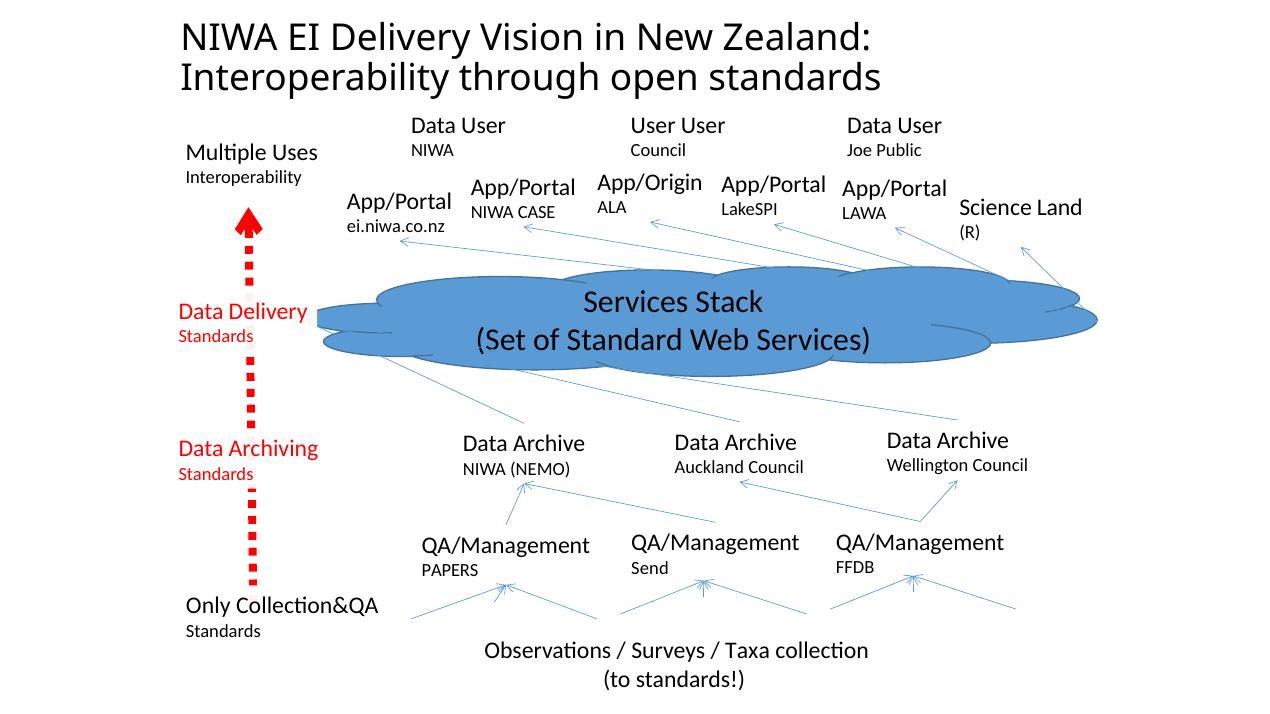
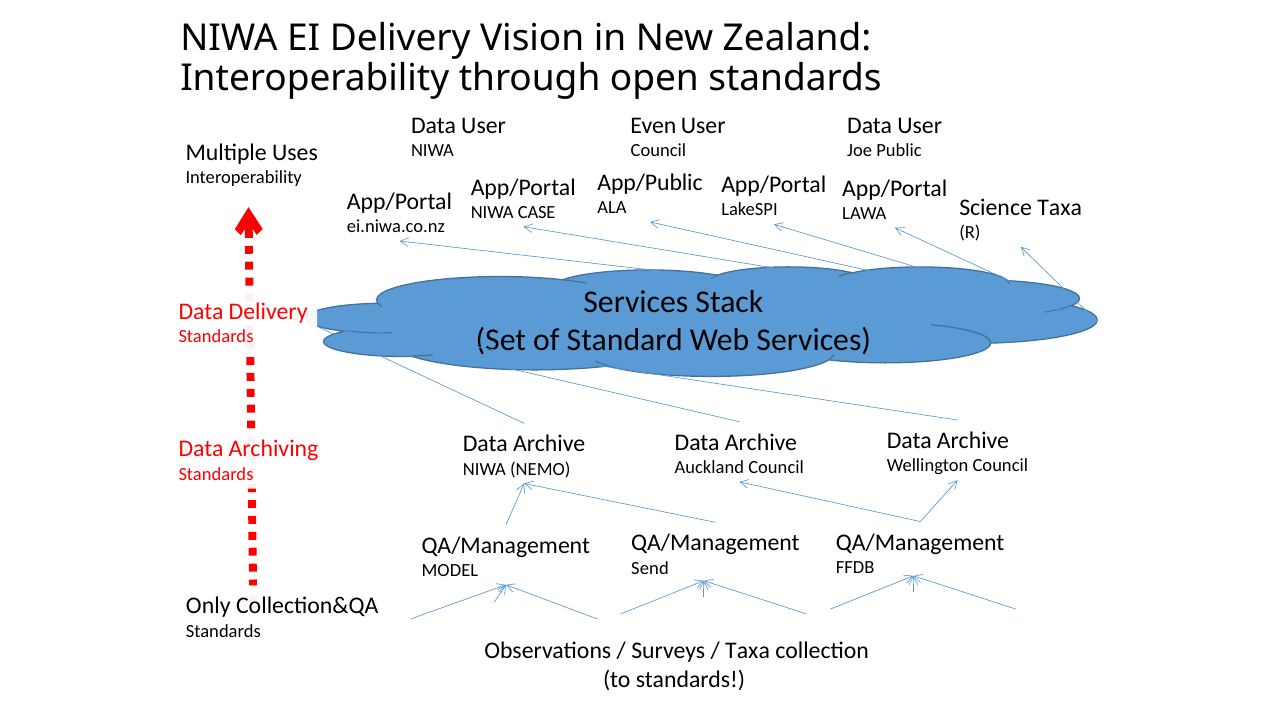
User at (653, 125): User -> Even
App/Origin: App/Origin -> App/Public
Science Land: Land -> Taxa
PAPERS: PAPERS -> MODEL
